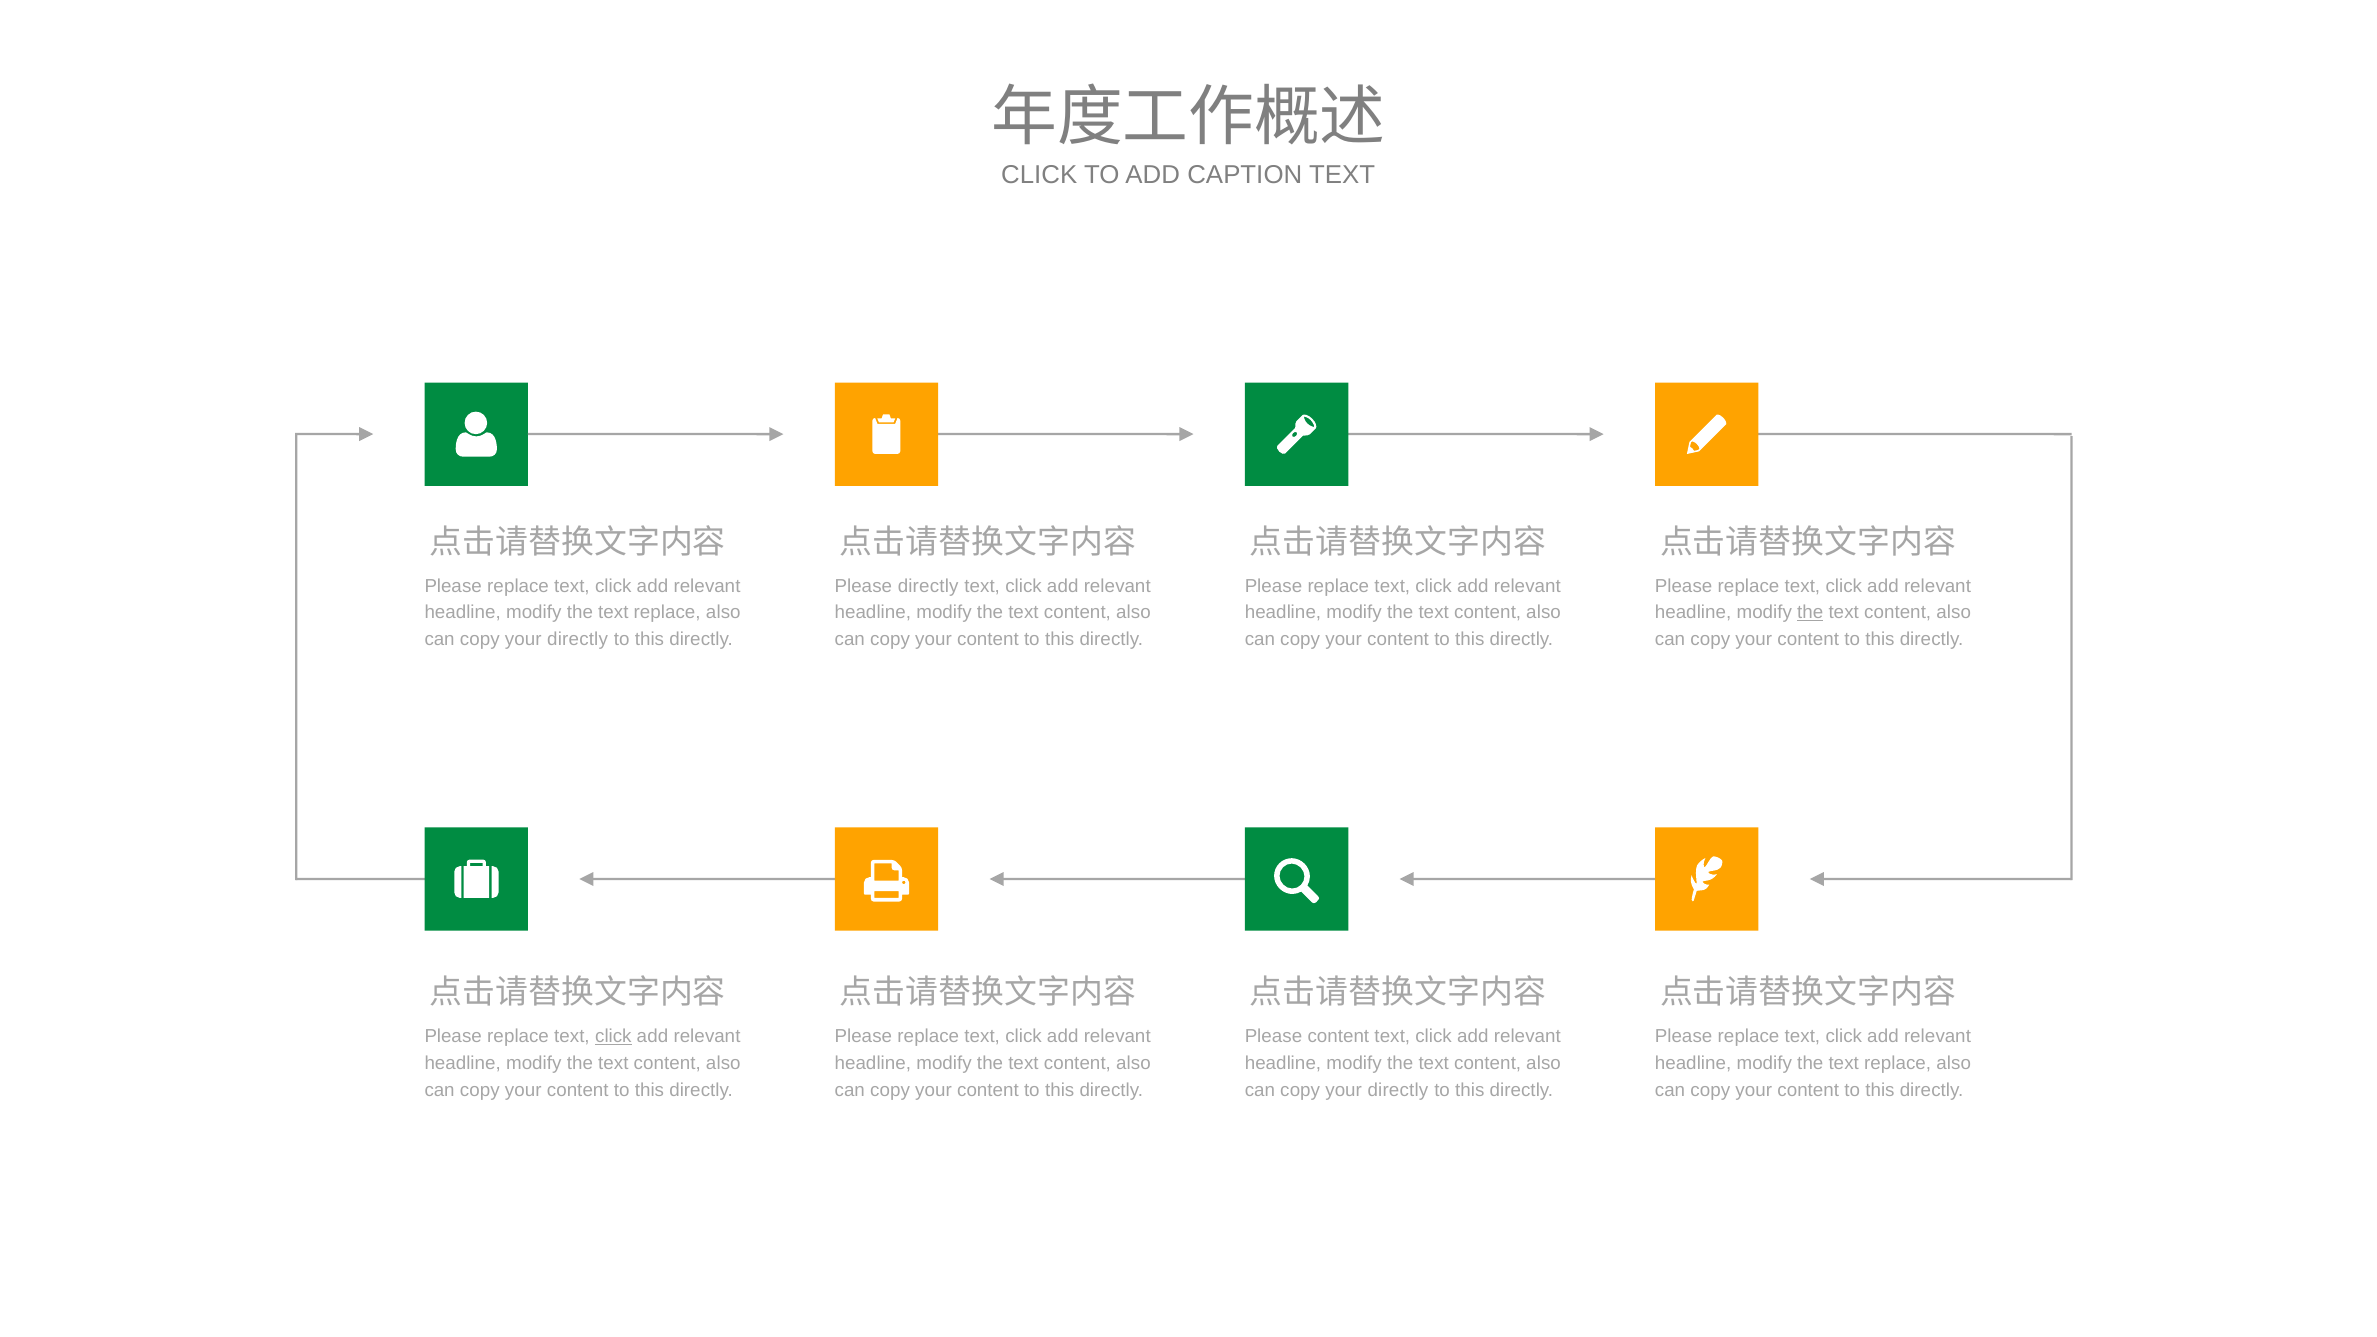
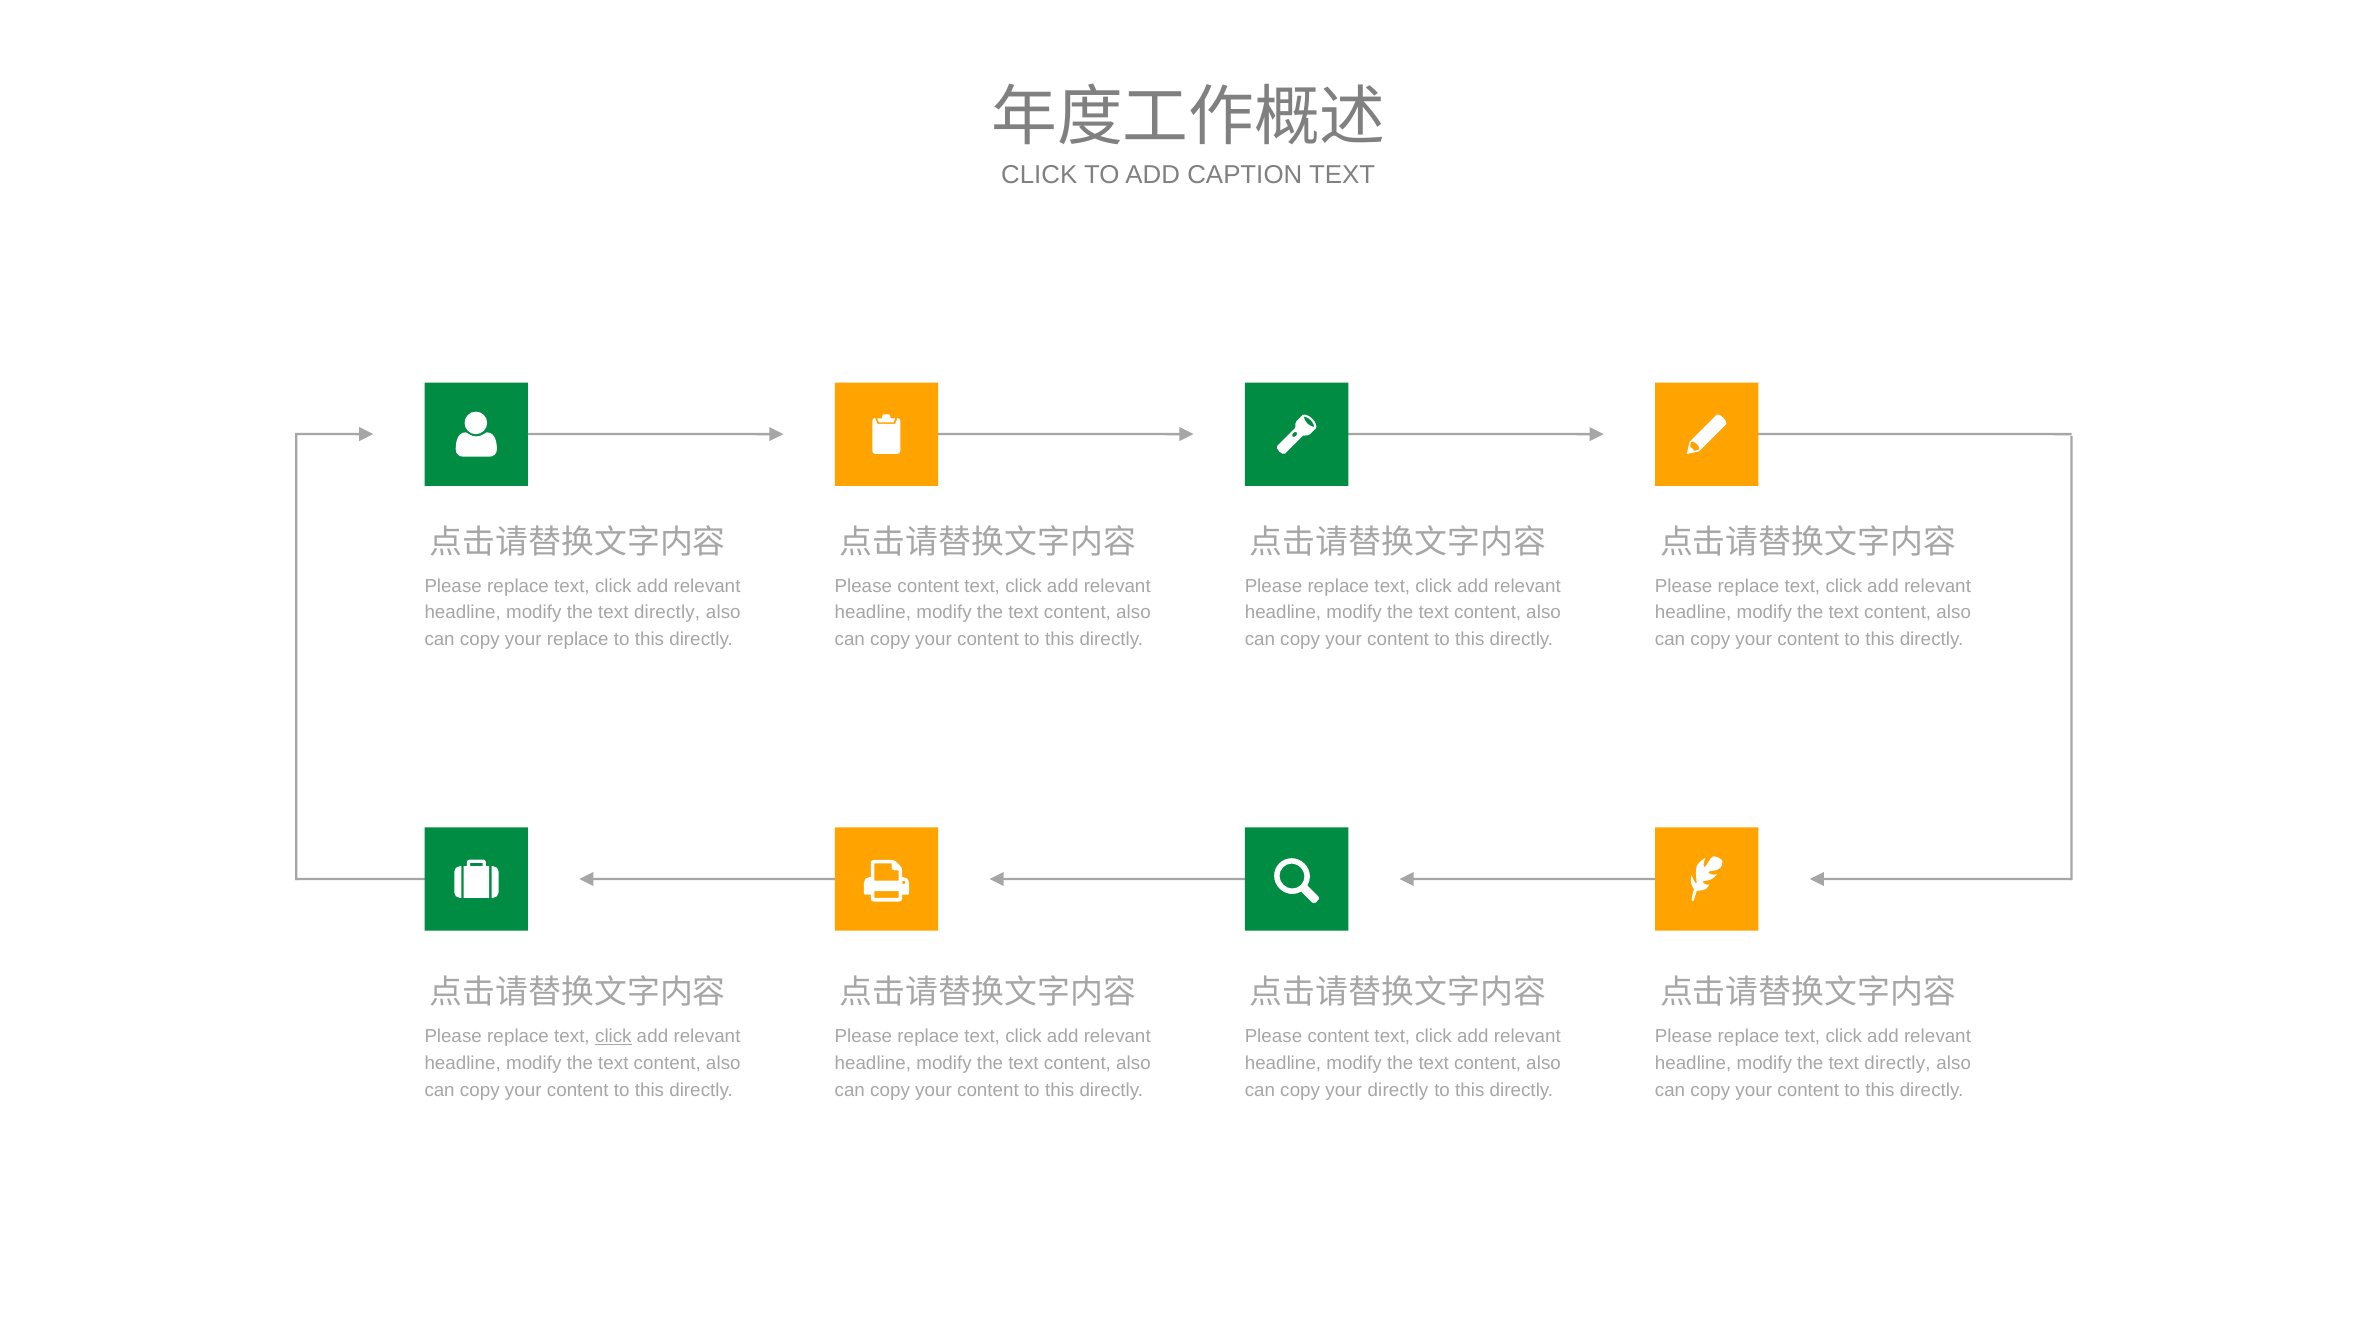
directly at (928, 586): directly -> content
replace at (667, 613): replace -> directly
the at (1810, 613) underline: present -> none
directly at (578, 640): directly -> replace
replace at (1898, 1063): replace -> directly
